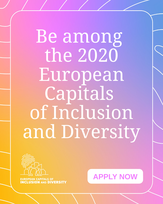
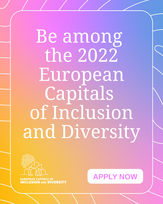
2020: 2020 -> 2022
